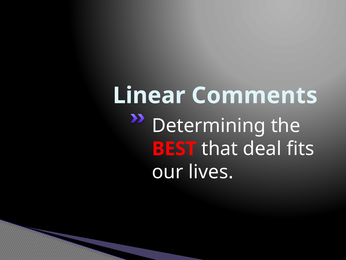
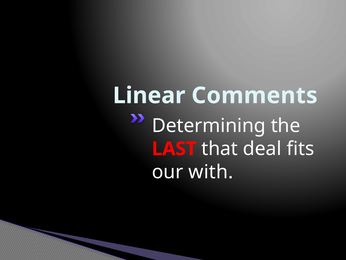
BEST: BEST -> LAST
lives: lives -> with
